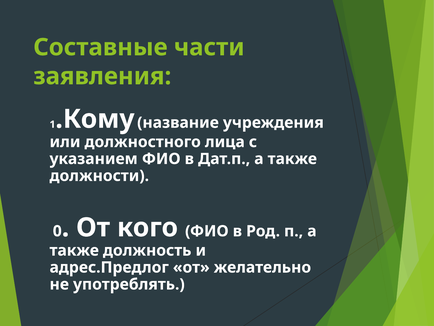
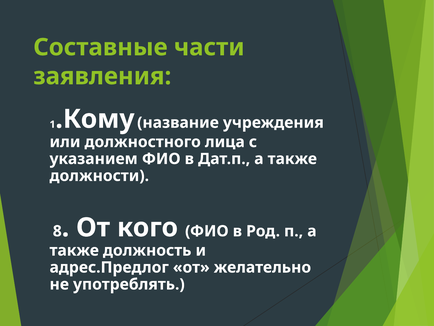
0: 0 -> 8
